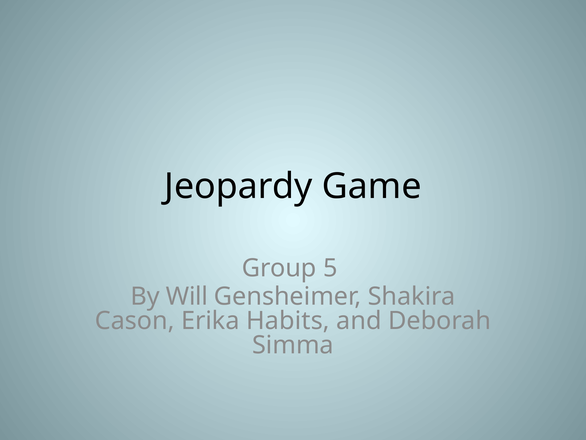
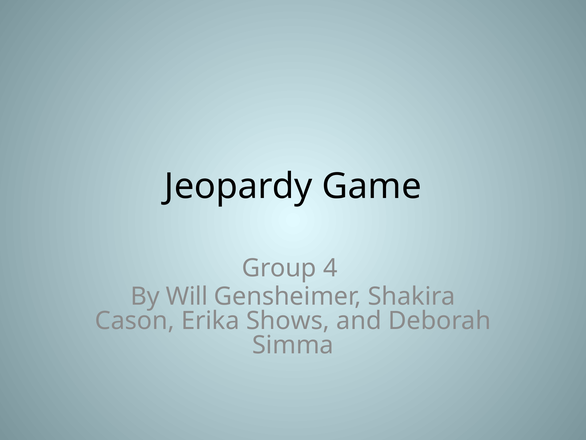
5: 5 -> 4
Habits: Habits -> Shows
